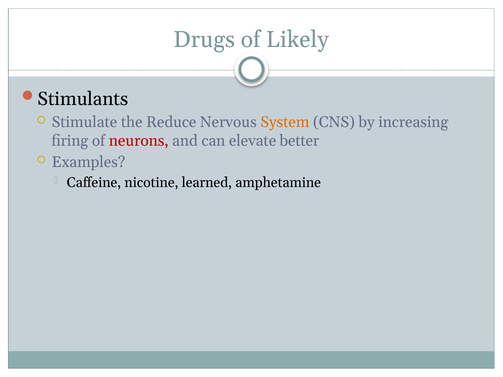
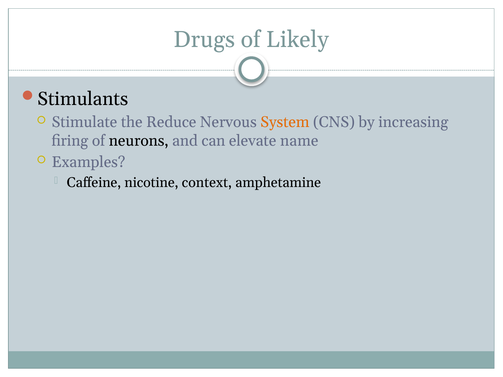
neurons colour: red -> black
better: better -> name
learned: learned -> context
